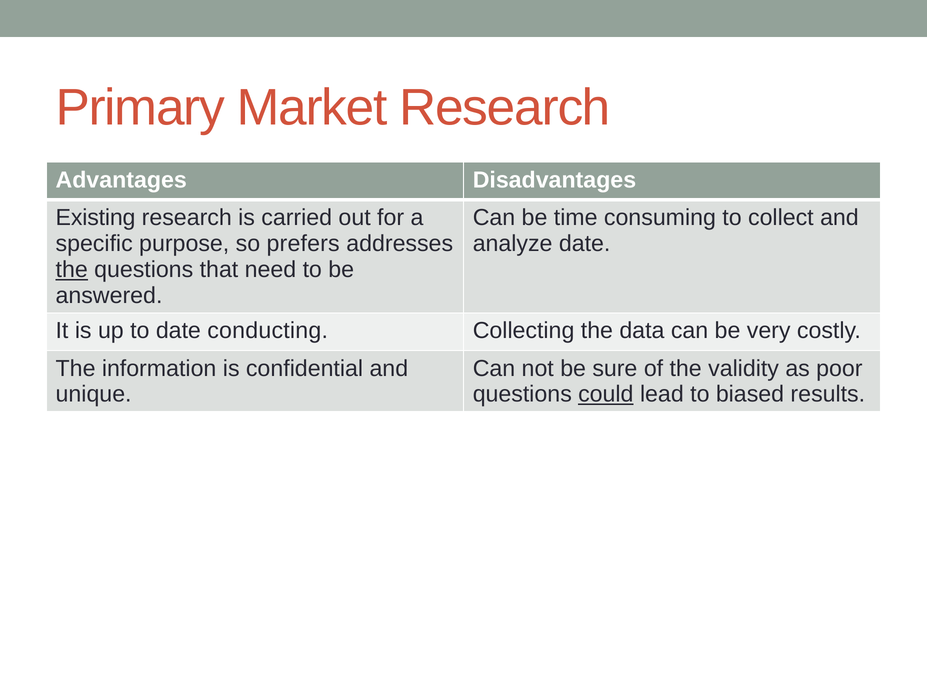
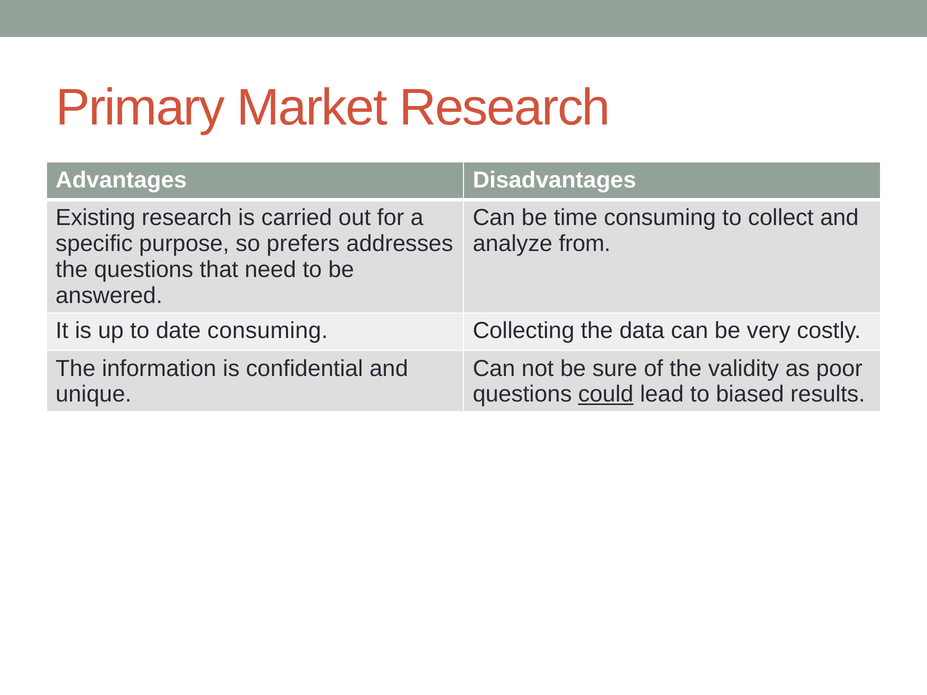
analyze date: date -> from
the at (72, 270) underline: present -> none
date conducting: conducting -> consuming
